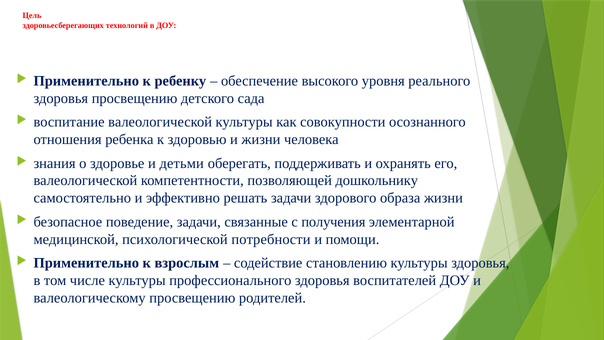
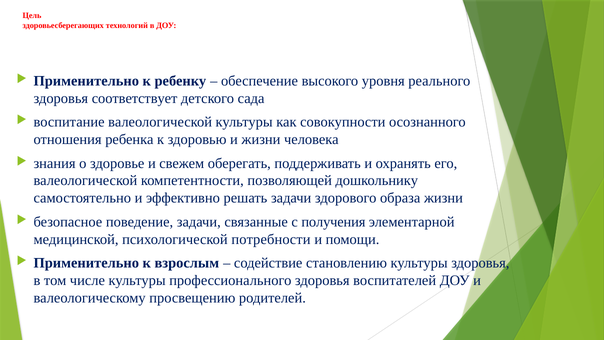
здоровья просвещению: просвещению -> соответствует
детьми: детьми -> свежем
